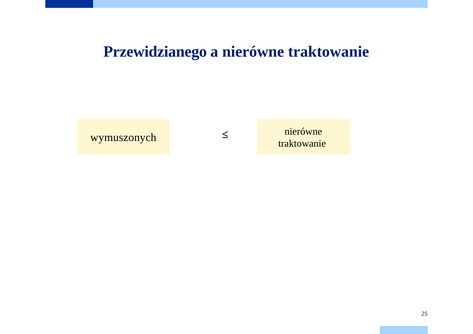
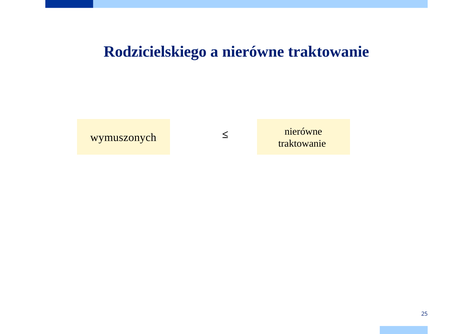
Przewidzianego: Przewidzianego -> Rodzicielskiego
